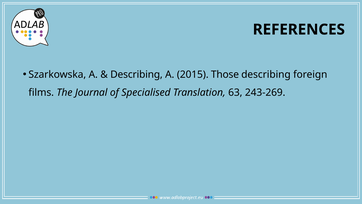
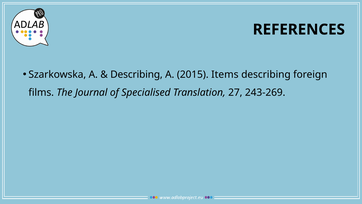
Those: Those -> Items
63: 63 -> 27
